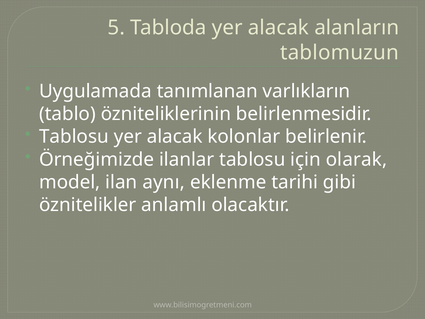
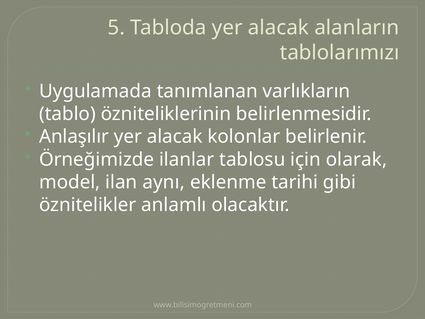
tablomuzun: tablomuzun -> tablolarımızı
Tablosu at (74, 137): Tablosu -> Anlaşılır
